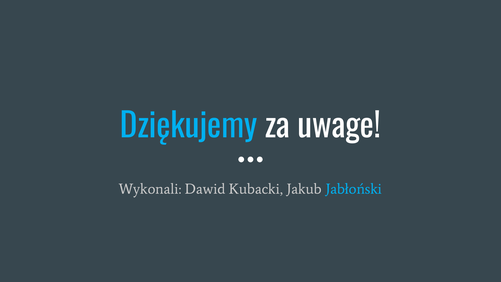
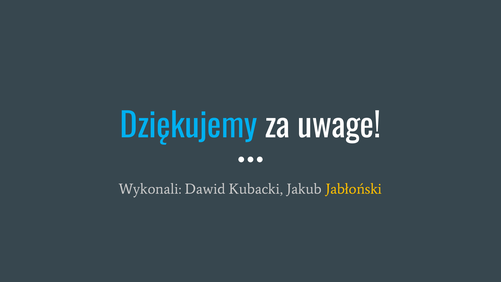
Jabłoński colour: light blue -> yellow
